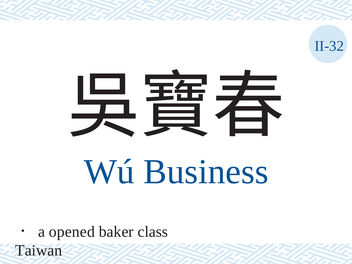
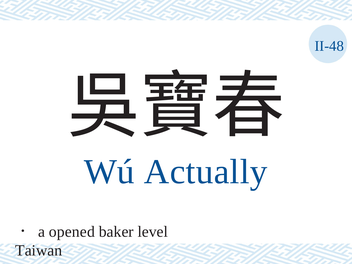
II-32: II-32 -> II-48
Business: Business -> Actually
class: class -> level
